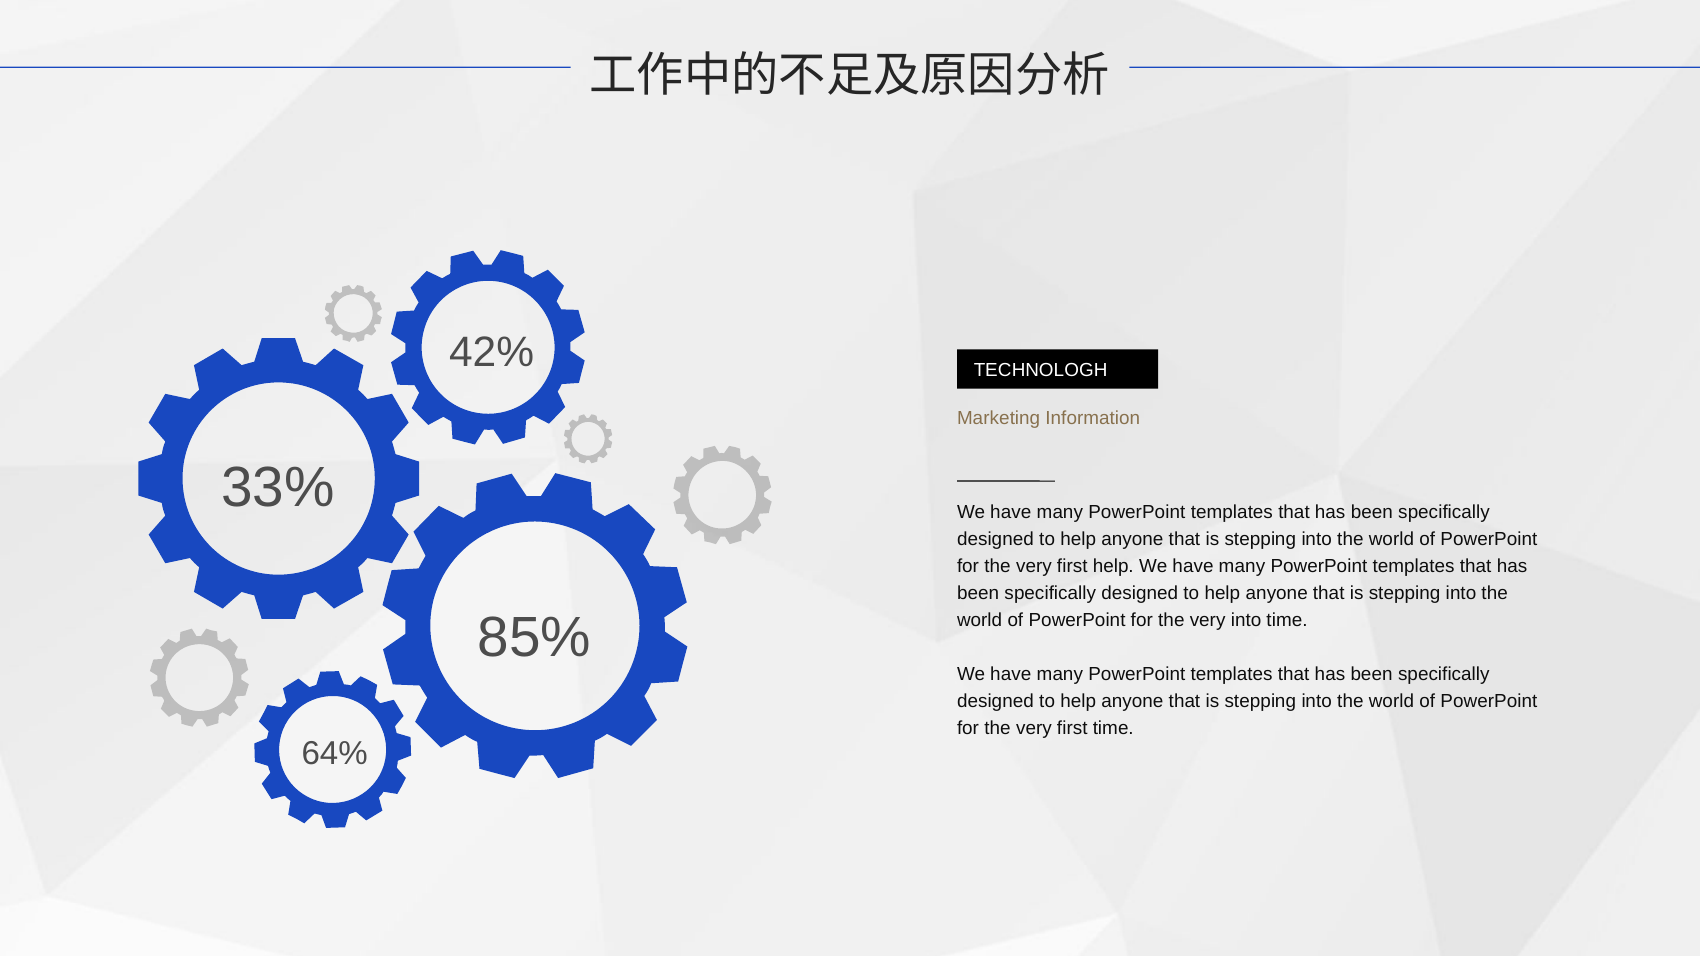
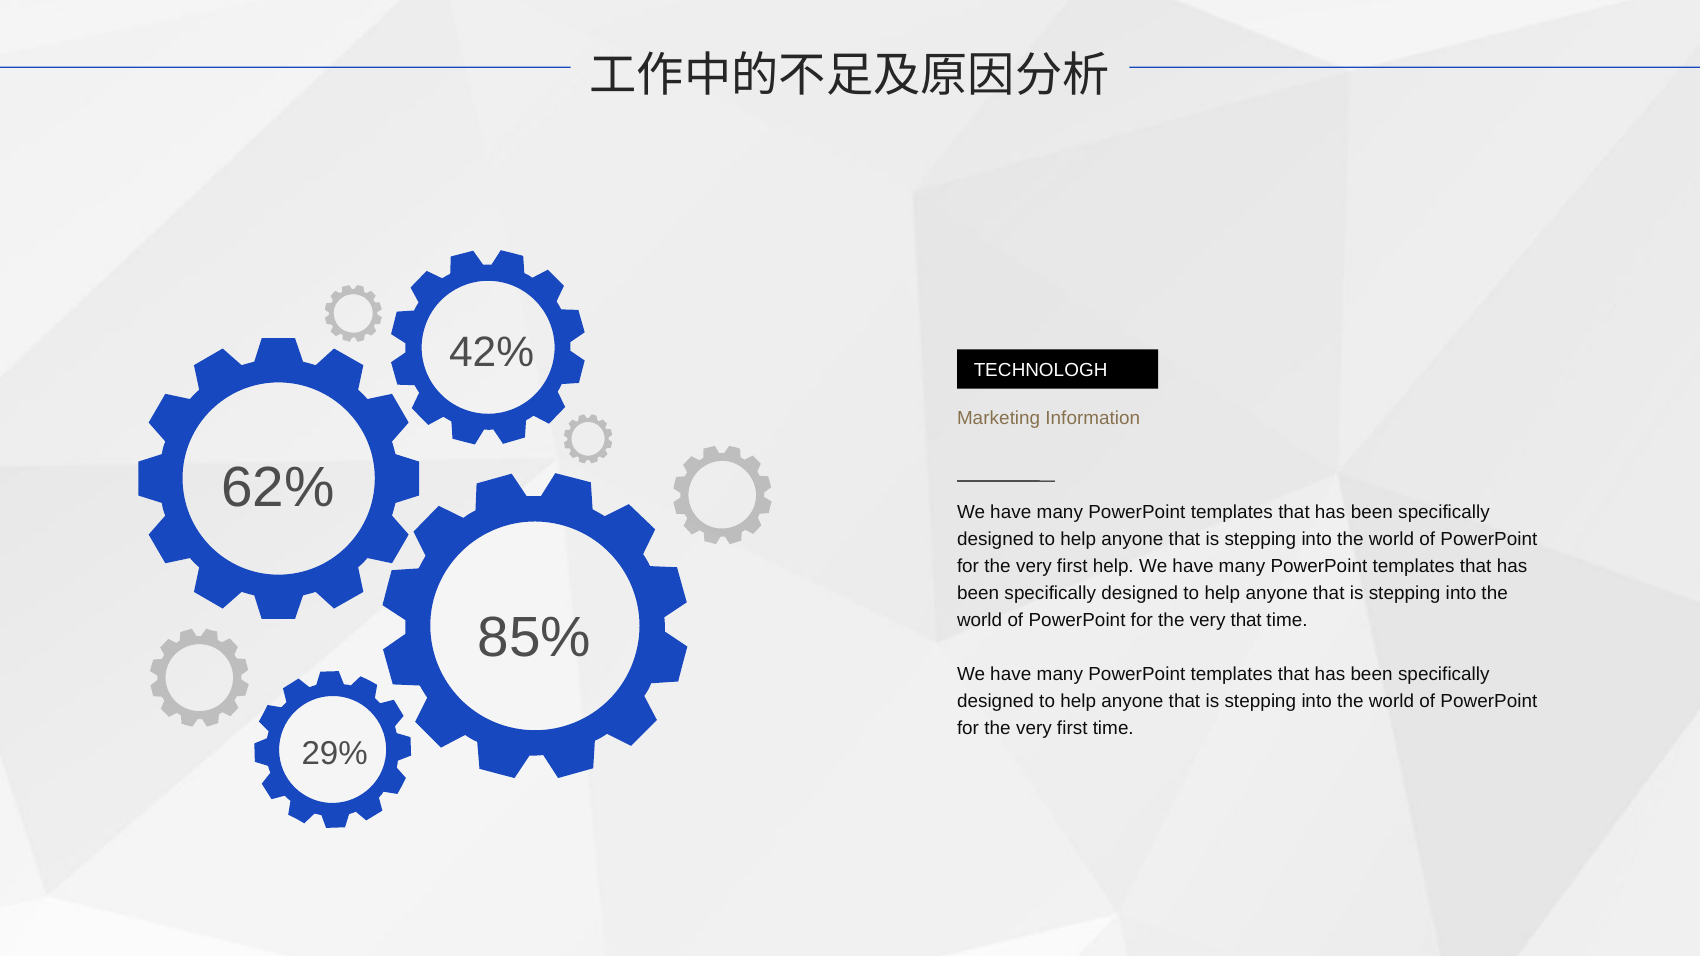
33%: 33% -> 62%
very into: into -> that
64%: 64% -> 29%
